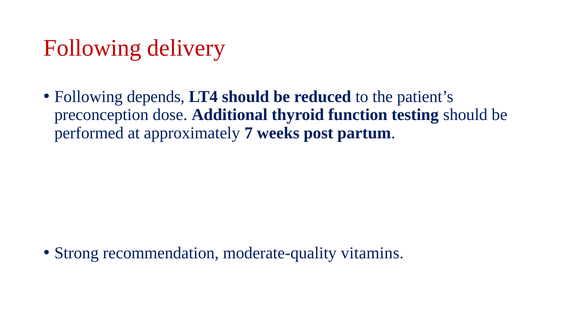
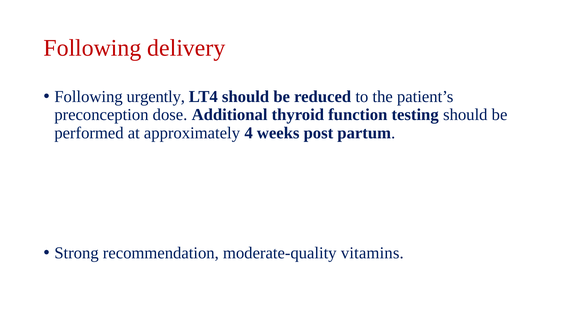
depends: depends -> urgently
7: 7 -> 4
